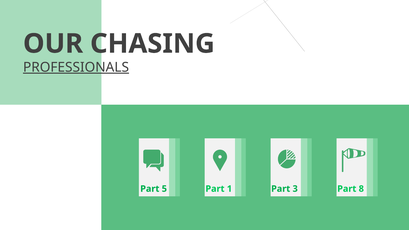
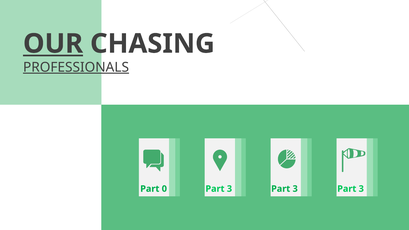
OUR underline: none -> present
5: 5 -> 0
1 at (229, 189): 1 -> 3
8 at (361, 189): 8 -> 3
